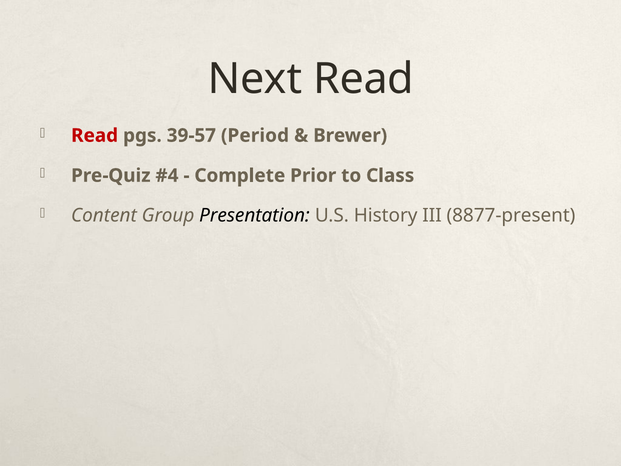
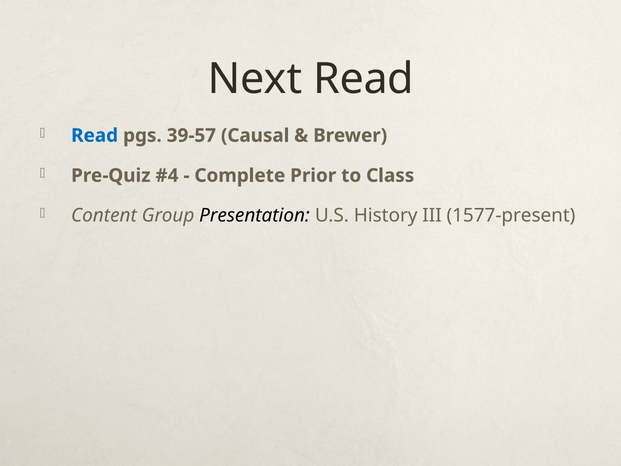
Read at (95, 135) colour: red -> blue
Period: Period -> Causal
8877-present: 8877-present -> 1577-present
